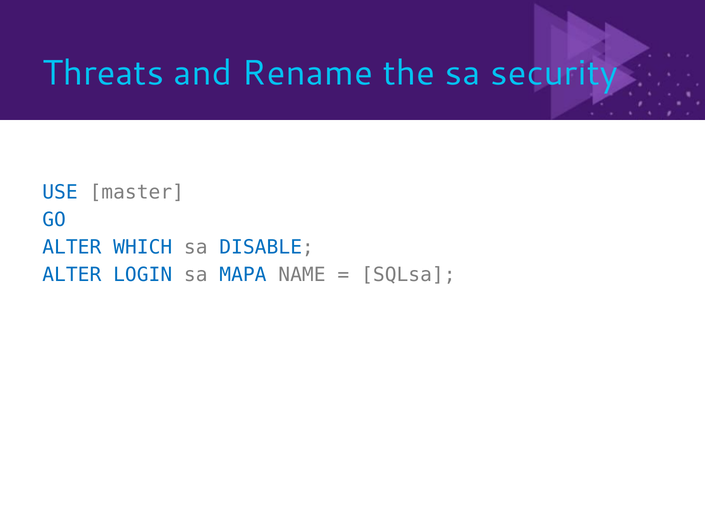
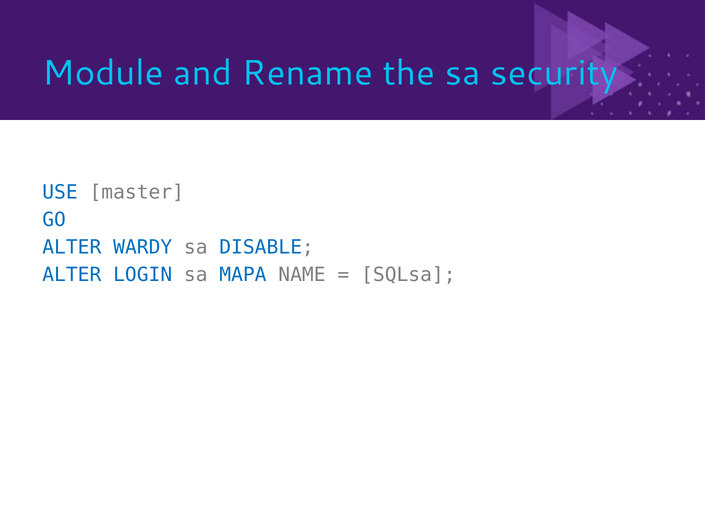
Threats: Threats -> Module
WHICH: WHICH -> WARDY
